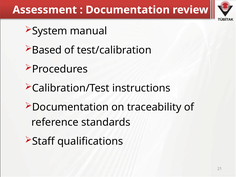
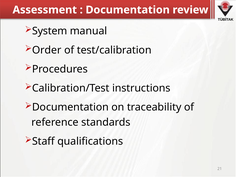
Based: Based -> Order
